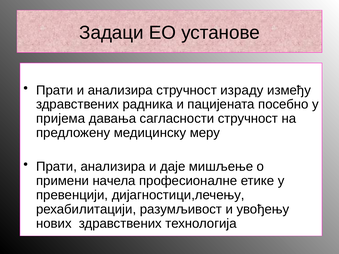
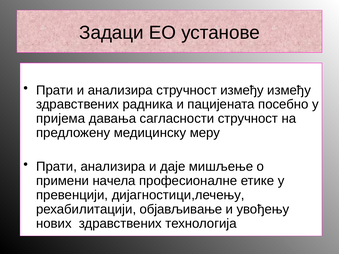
стручност израду: израду -> између
разумљивост: разумљивост -> објављивање
